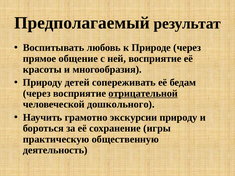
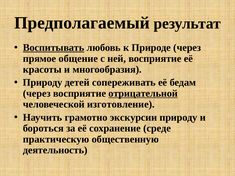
Воспитывать underline: none -> present
дошкольного: дошкольного -> изготовление
игры: игры -> среде
